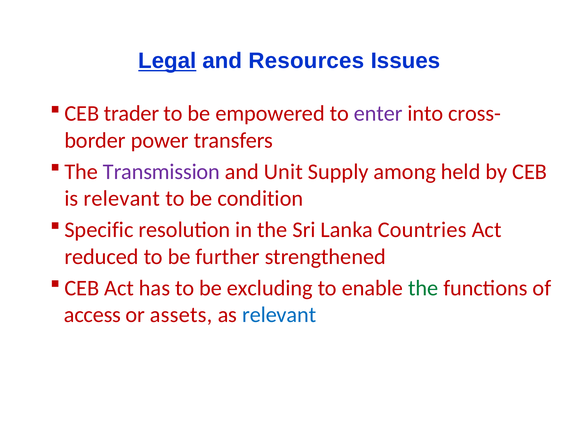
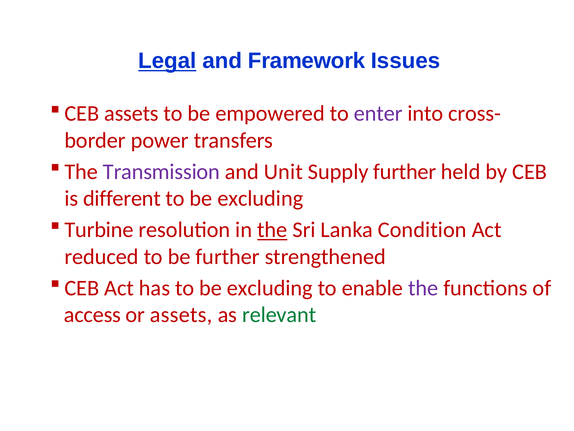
Resources: Resources -> Framework
CEB trader: trader -> assets
Supply among: among -> further
is relevant: relevant -> different
condition at (260, 198): condition -> excluding
Specific: Specific -> Turbine
the at (272, 230) underline: none -> present
Countries: Countries -> Condition
the at (423, 288) colour: green -> purple
relevant at (279, 315) colour: blue -> green
